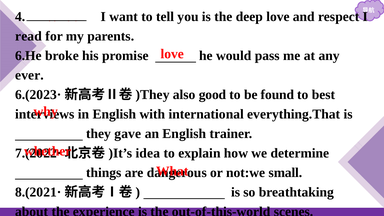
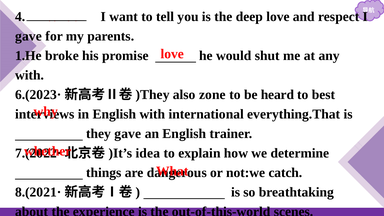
read at (29, 36): read -> gave
6.He: 6.He -> 1.He
pass: pass -> shut
ever at (29, 75): ever -> with
good: good -> zone
found: found -> heard
small: small -> catch
